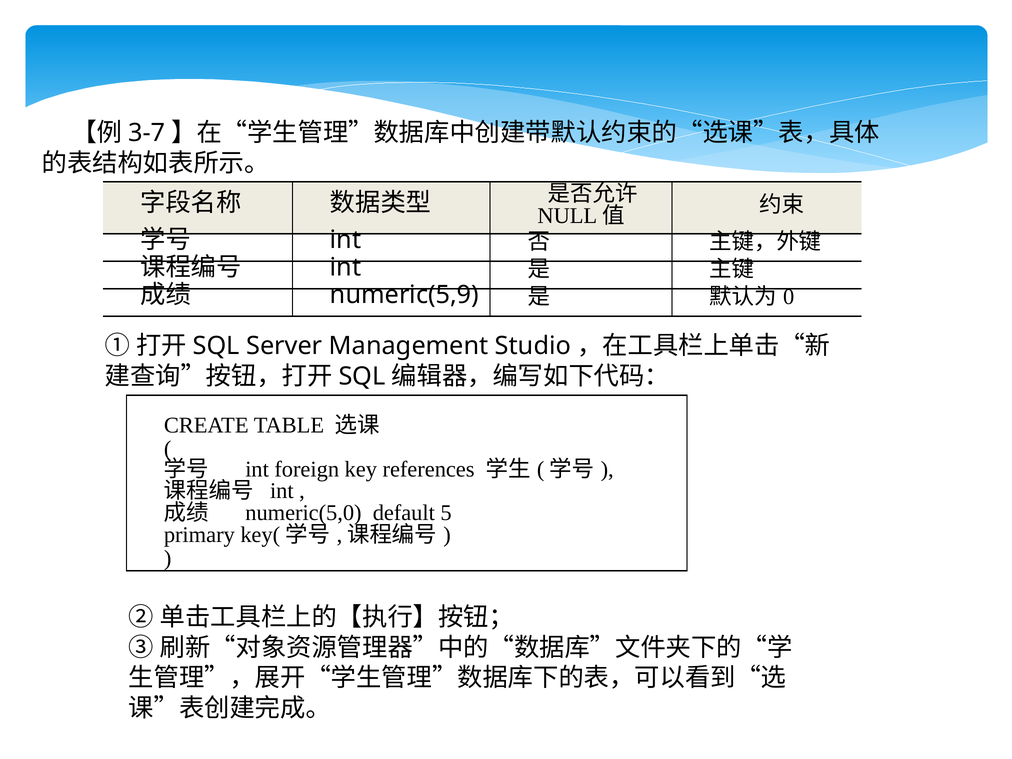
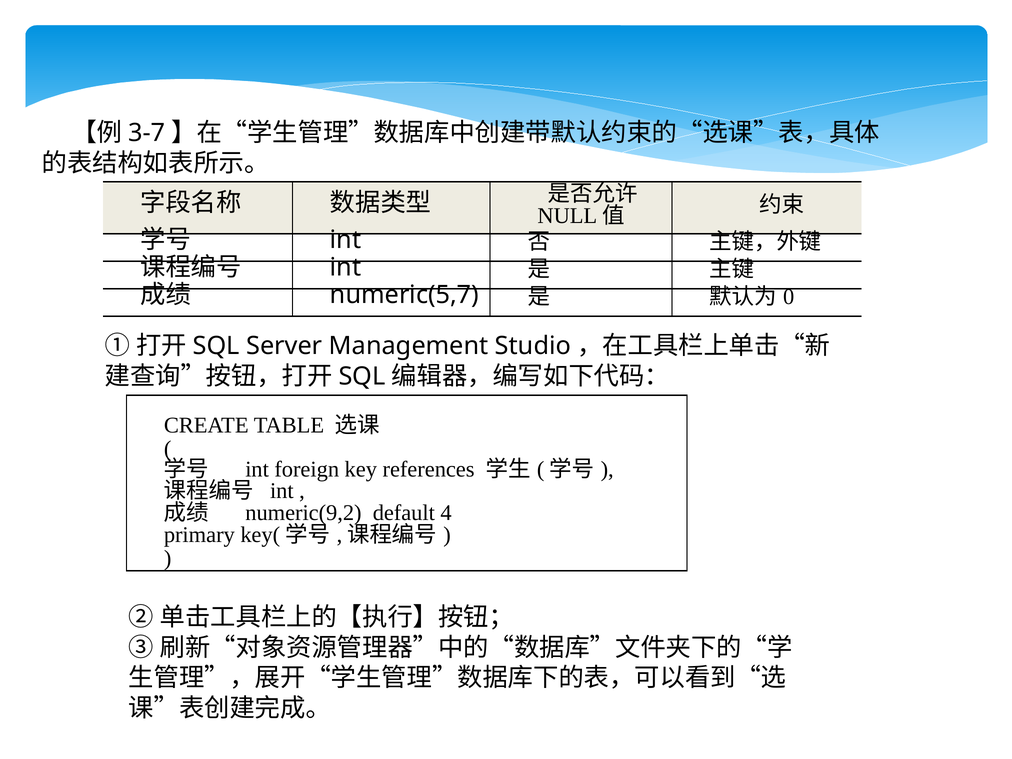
numeric(5,9: numeric(5,9 -> numeric(5,7
numeric(5,0: numeric(5,0 -> numeric(9,2
5: 5 -> 4
